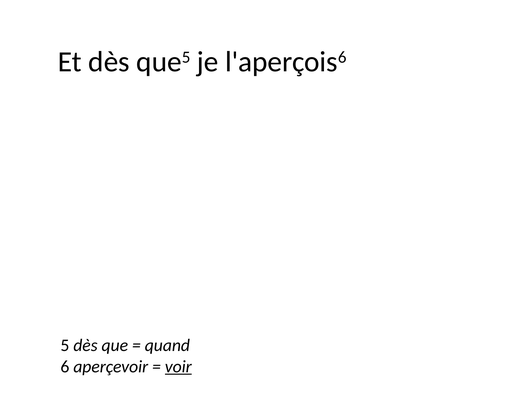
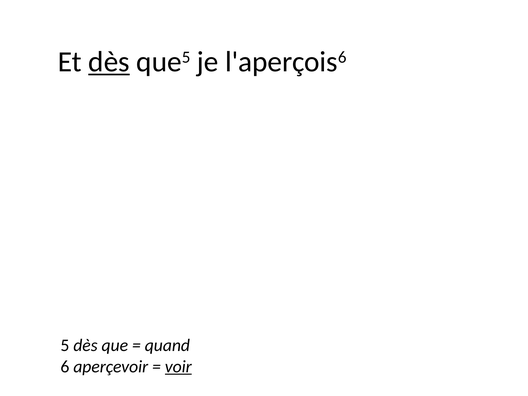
dès at (109, 62) underline: none -> present
